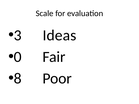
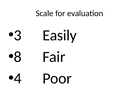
Ideas: Ideas -> Easily
0: 0 -> 8
8: 8 -> 4
